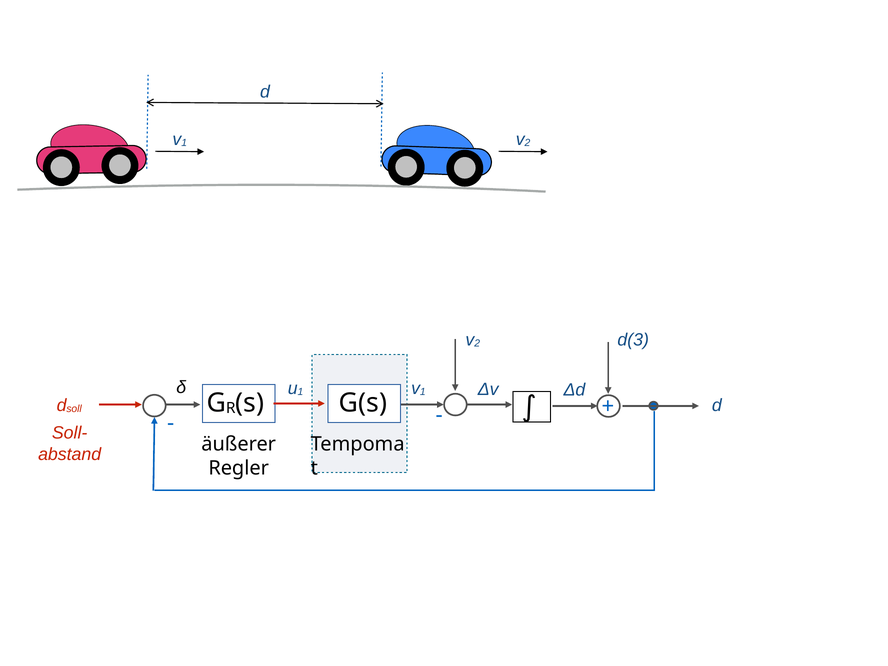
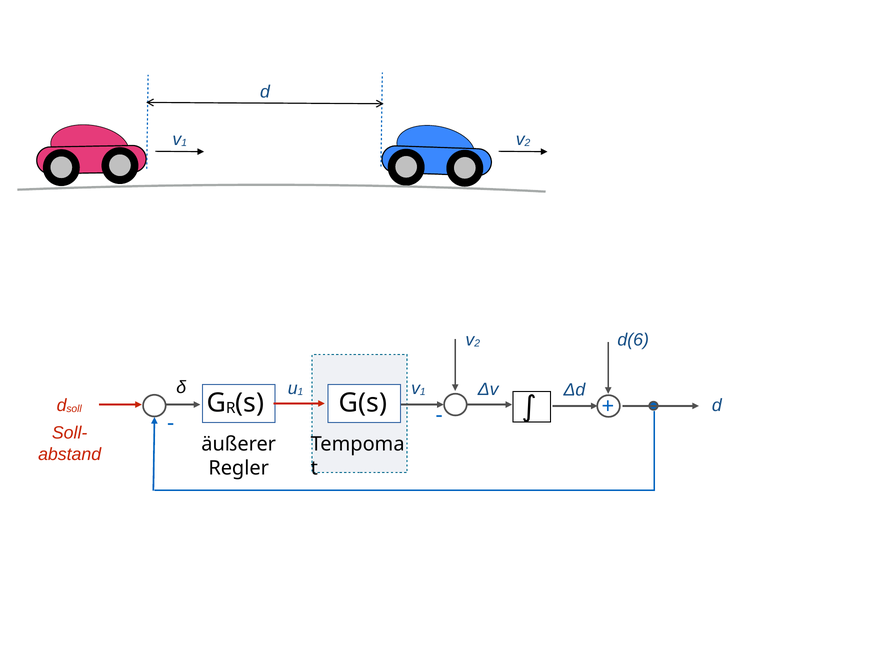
d(3: d(3 -> d(6
